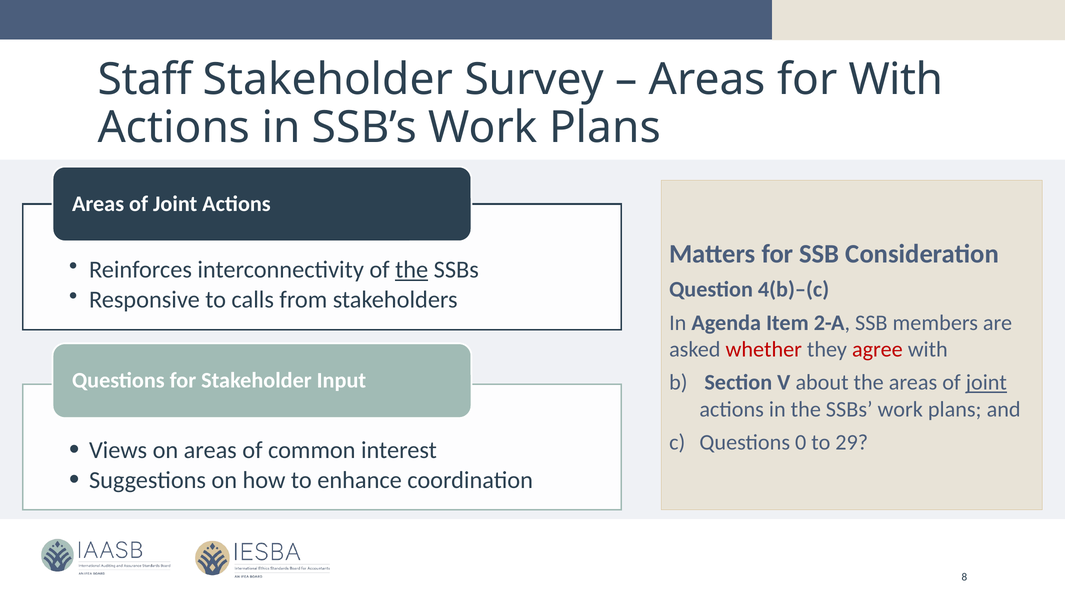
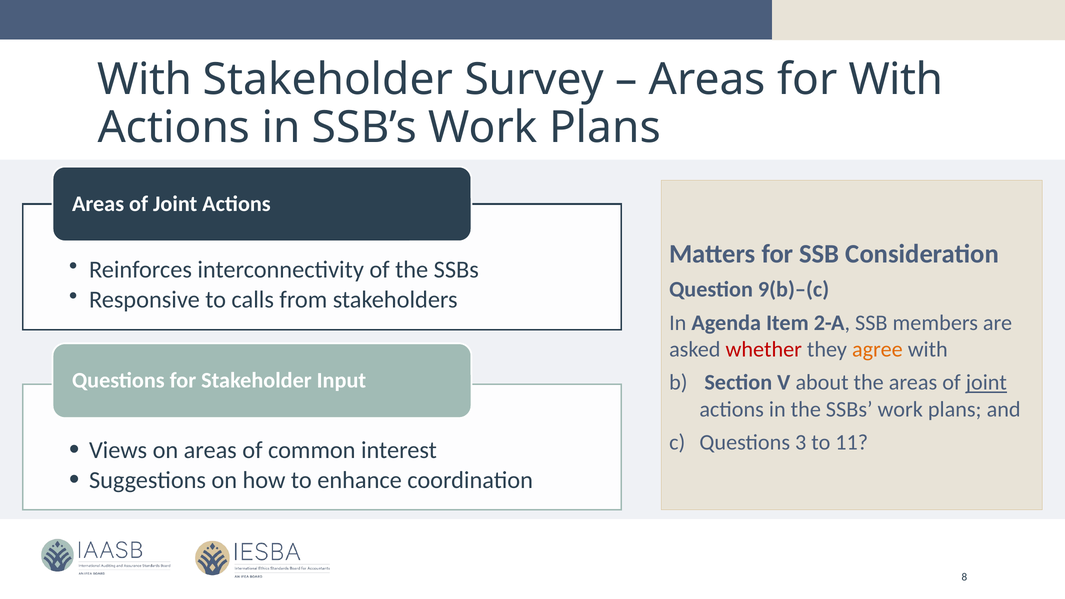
Staff at (145, 80): Staff -> With
the at (412, 270) underline: present -> none
4(b)–(c: 4(b)–(c -> 9(b)–(c
agree colour: red -> orange
0: 0 -> 3
29: 29 -> 11
